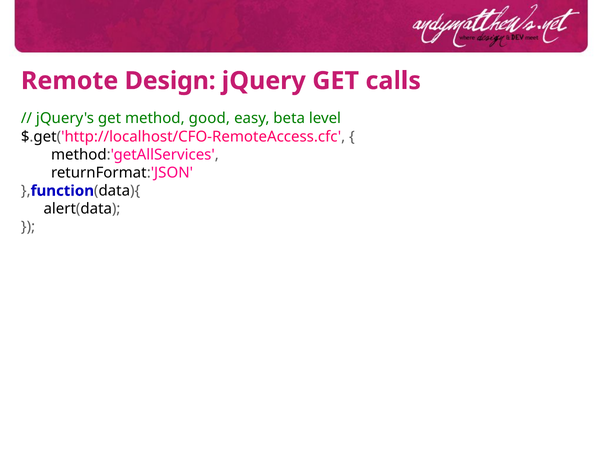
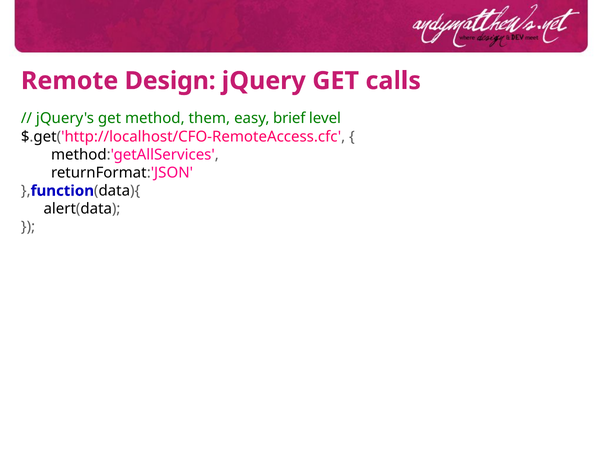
good: good -> them
beta: beta -> brief
